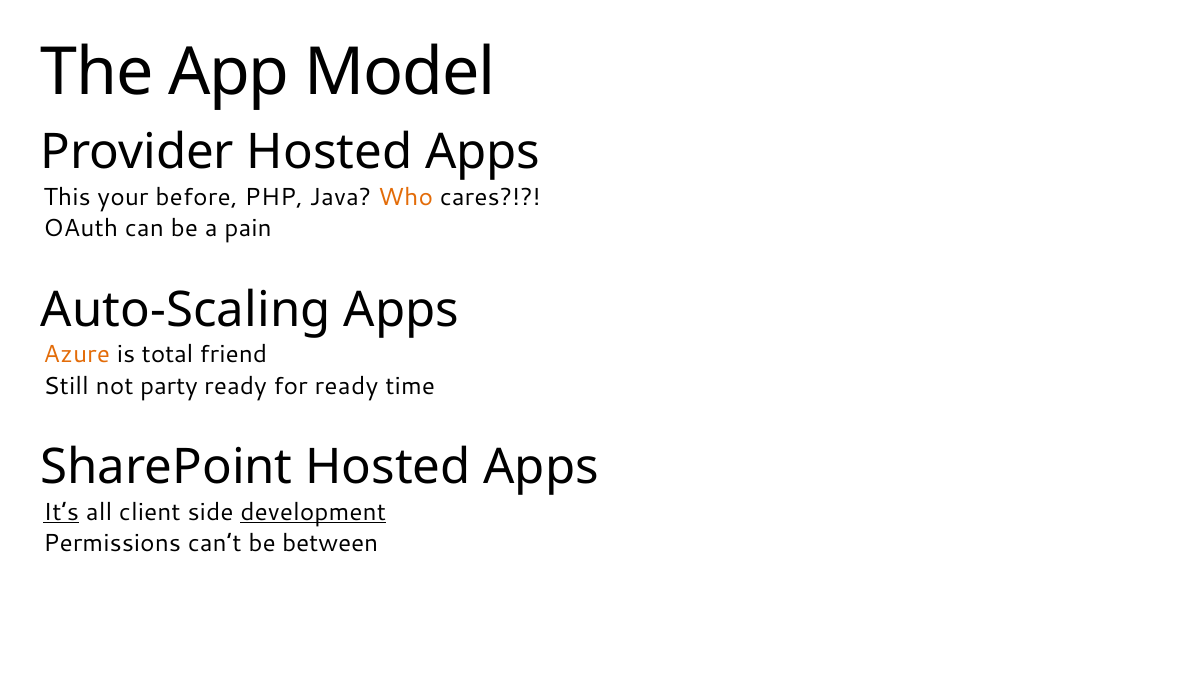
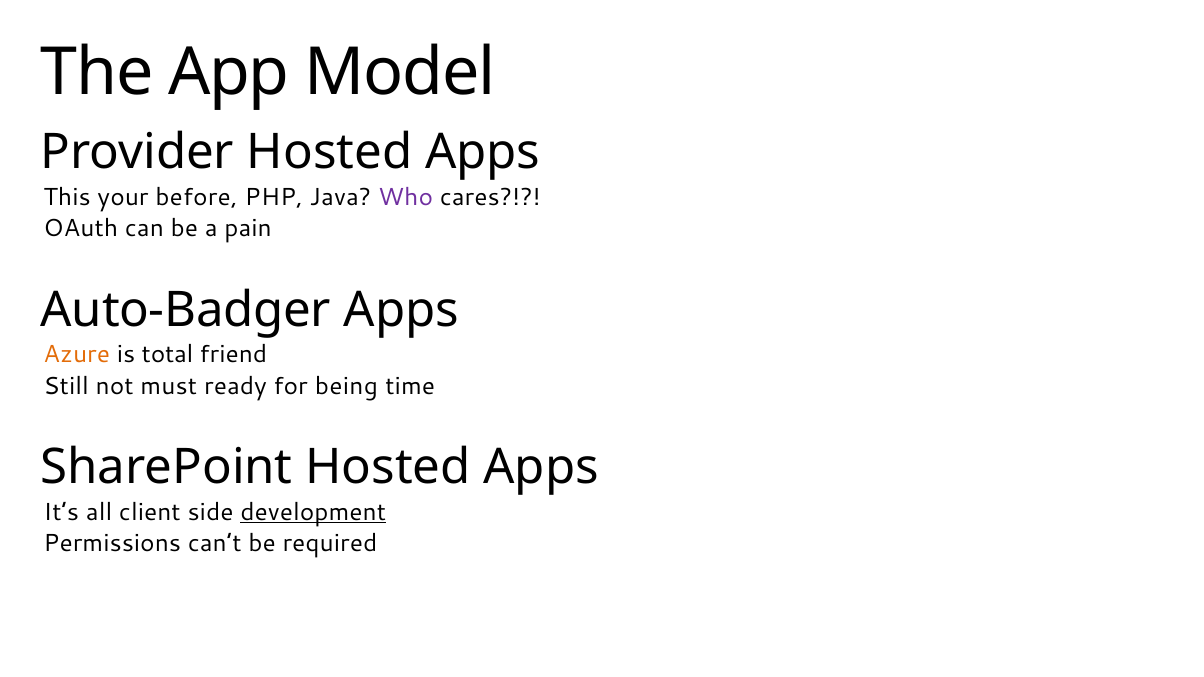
Who colour: orange -> purple
Auto-Scaling: Auto-Scaling -> Auto-Badger
party: party -> must
for ready: ready -> being
It’s underline: present -> none
between: between -> required
